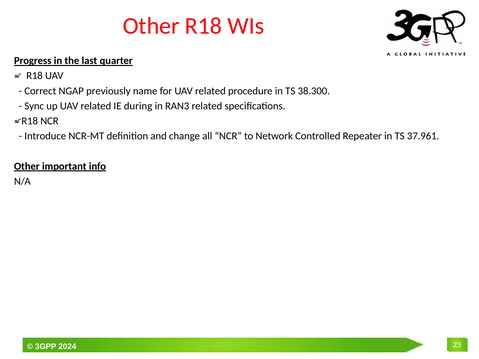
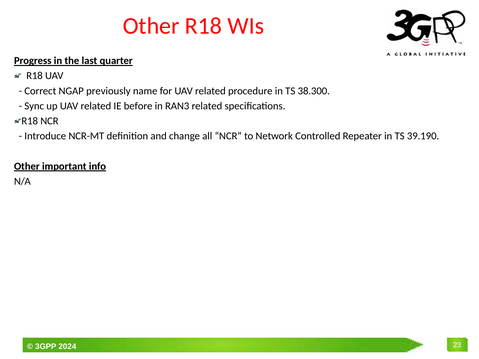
during: during -> before
37.961: 37.961 -> 39.190
